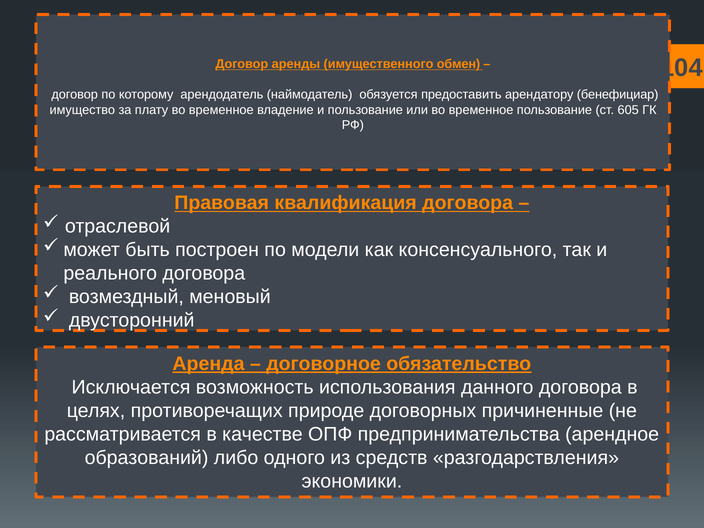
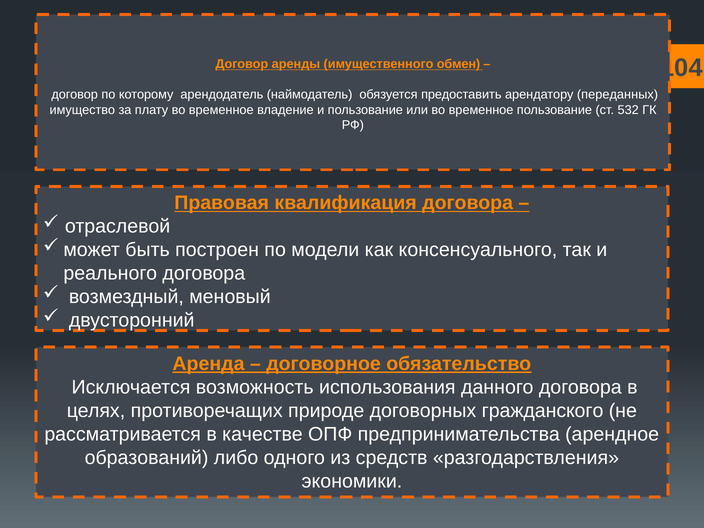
бенефициар: бенефициар -> переданных
605: 605 -> 532
причиненные: причиненные -> гражданского
